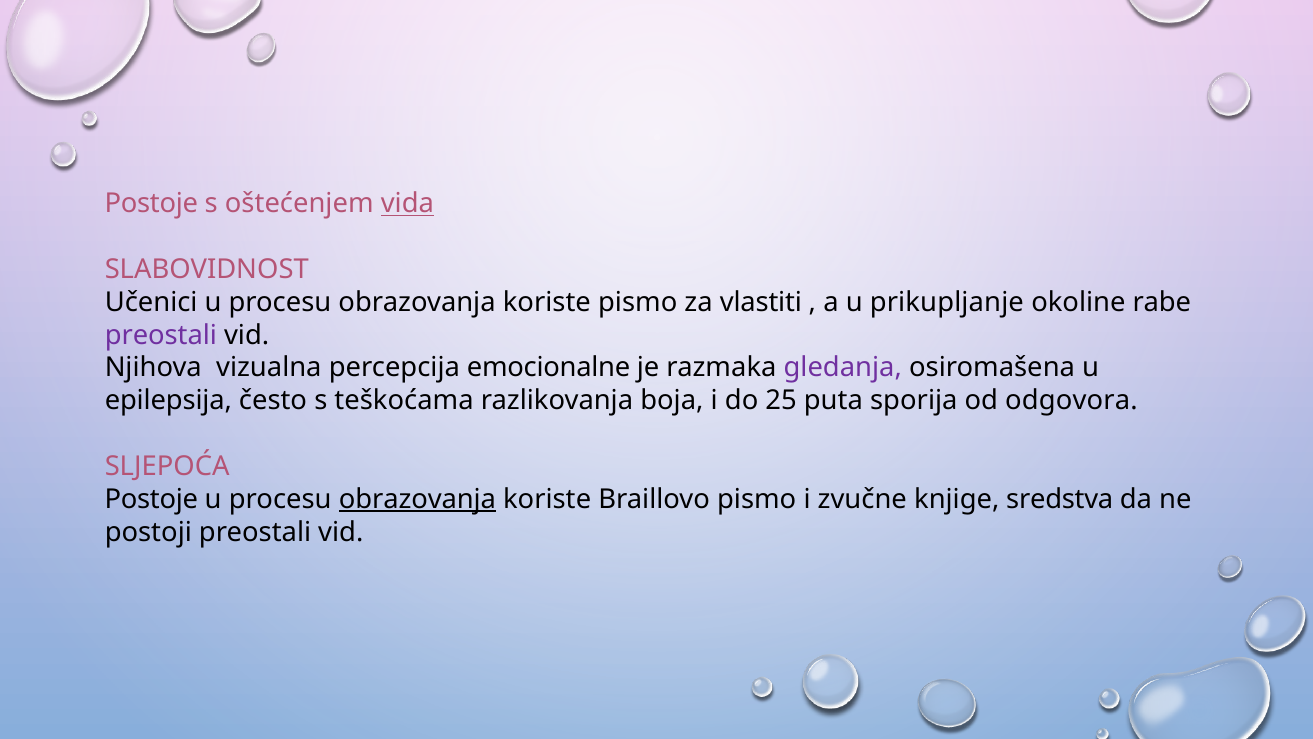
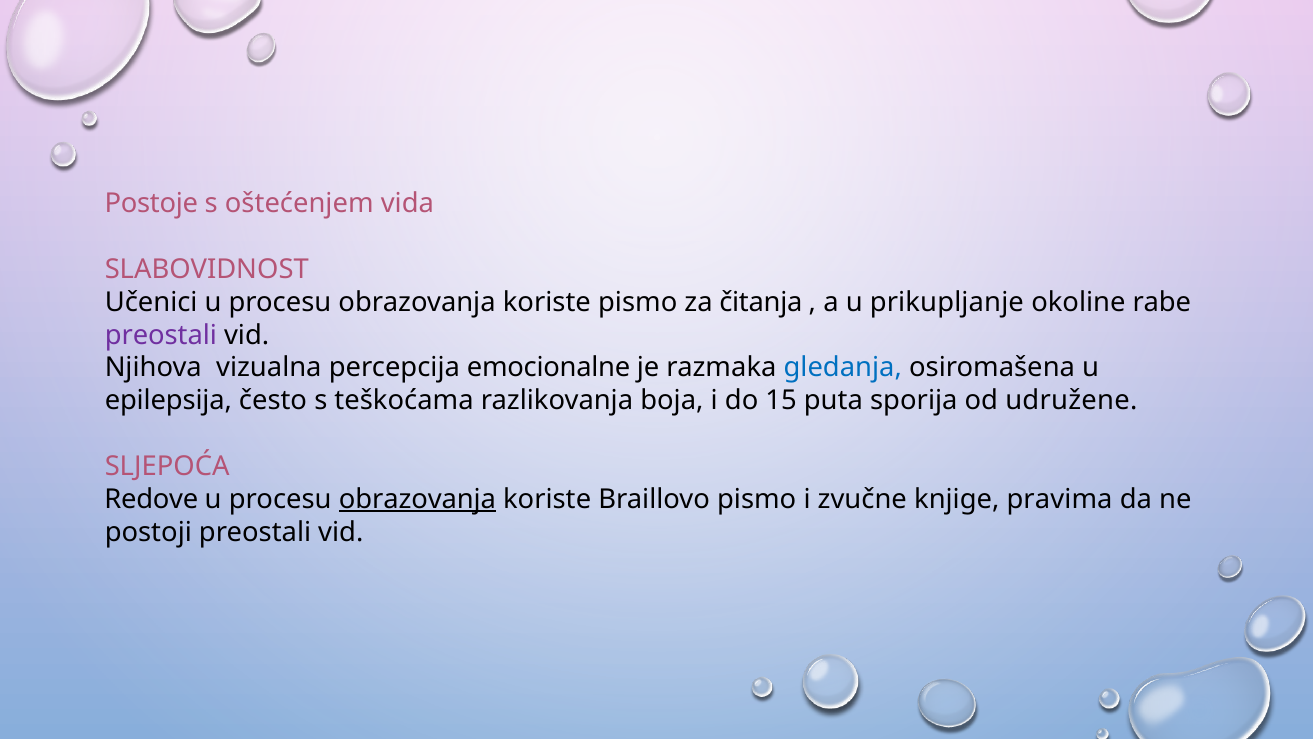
vida underline: present -> none
vlastiti: vlastiti -> čitanja
gledanja colour: purple -> blue
25: 25 -> 15
odgovora: odgovora -> udružene
Postoje at (151, 499): Postoje -> Redove
sredstva: sredstva -> pravima
